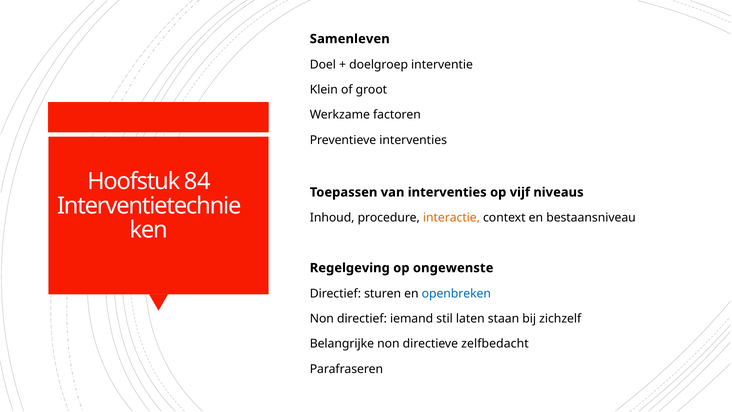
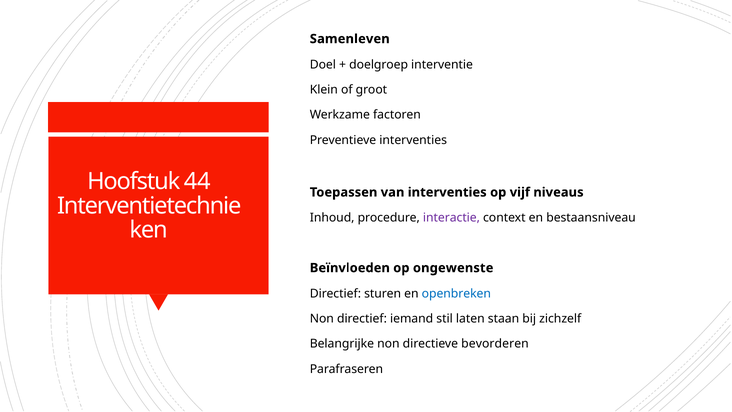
84: 84 -> 44
interactie colour: orange -> purple
Regelgeving: Regelgeving -> Beïnvloeden
zelfbedacht: zelfbedacht -> bevorderen
